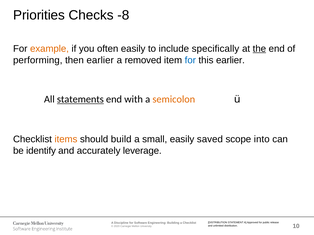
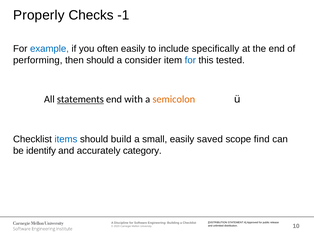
Priorities: Priorities -> Properly
-8: -8 -> -1
example colour: orange -> blue
the underline: present -> none
then earlier: earlier -> should
removed: removed -> consider
this earlier: earlier -> tested
items colour: orange -> blue
into: into -> find
leverage: leverage -> category
